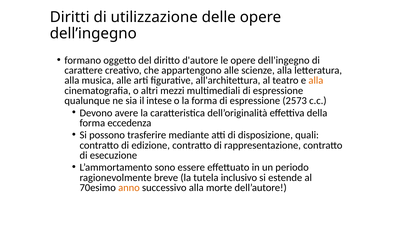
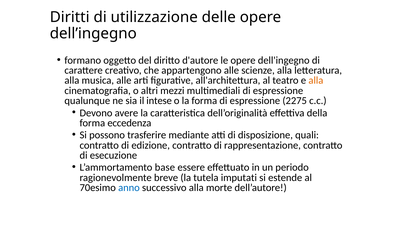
2573: 2573 -> 2275
sono: sono -> base
inclusivo: inclusivo -> imputati
anno colour: orange -> blue
